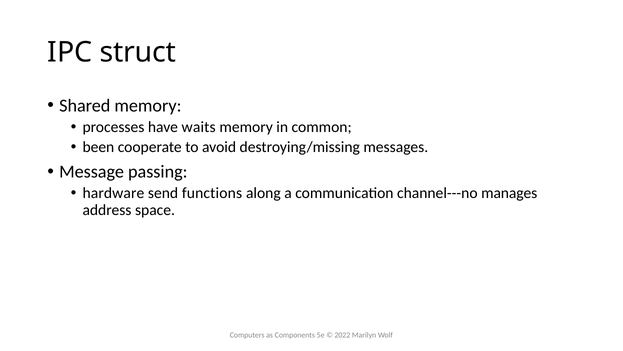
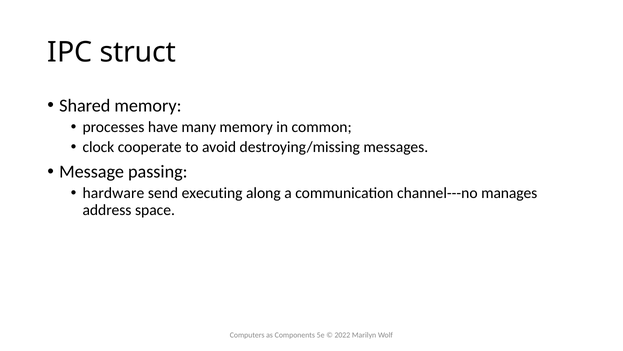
waits: waits -> many
been: been -> clock
functions: functions -> executing
